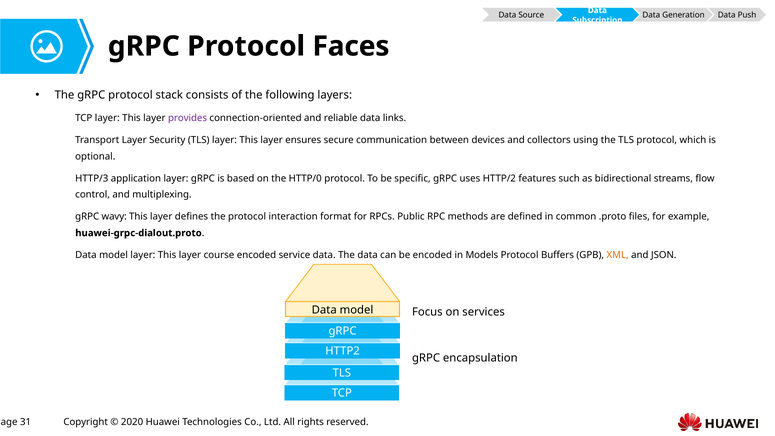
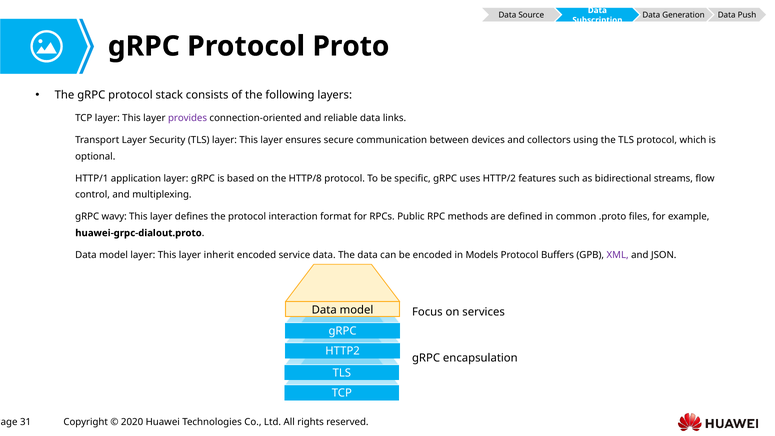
Faces: Faces -> Proto
HTTP/3: HTTP/3 -> HTTP/1
HTTP/0: HTTP/0 -> HTTP/8
course: course -> inherit
XML colour: orange -> purple
